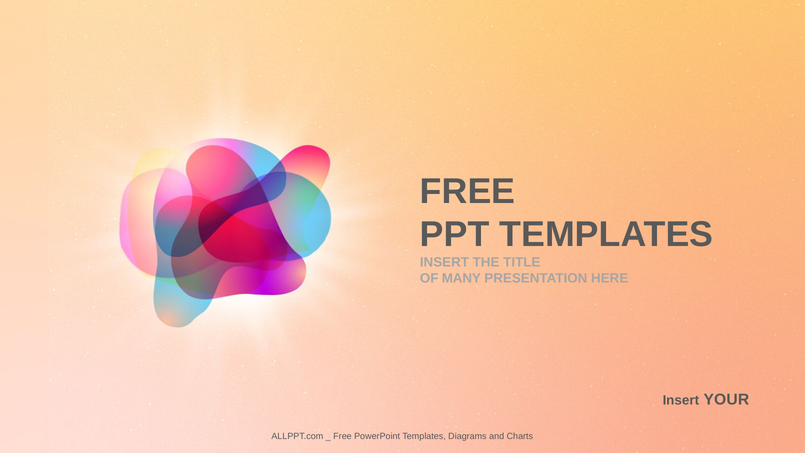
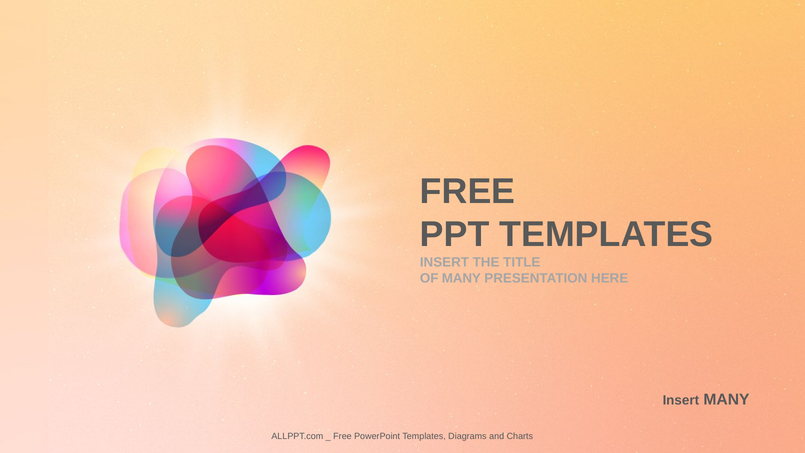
Insert YOUR: YOUR -> MANY
